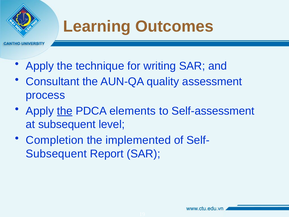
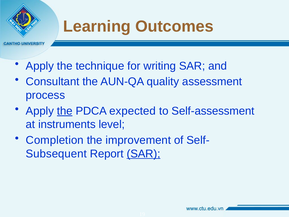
elements: elements -> expected
at subsequent: subsequent -> instruments
implemented: implemented -> improvement
SAR at (144, 154) underline: none -> present
